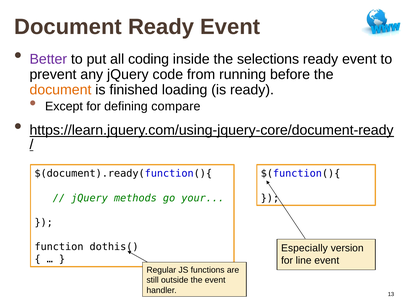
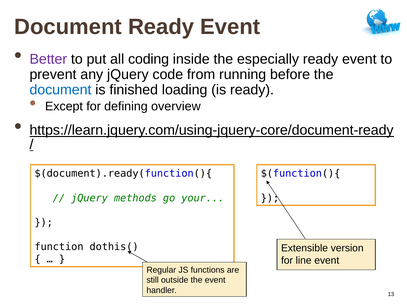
selections: selections -> especially
document at (60, 89) colour: orange -> blue
compare: compare -> overview
Especially: Especially -> Extensible
